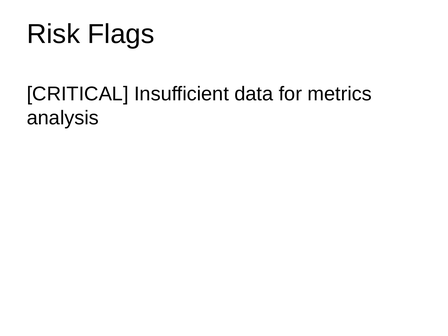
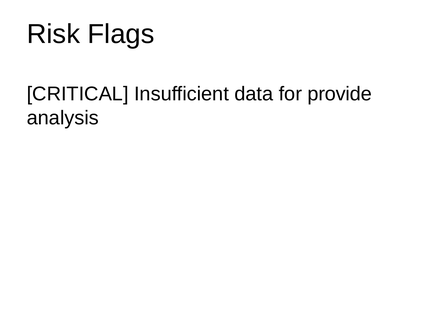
metrics: metrics -> provide
